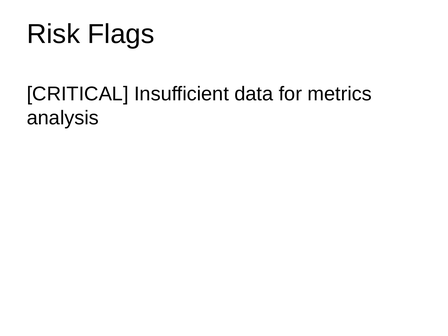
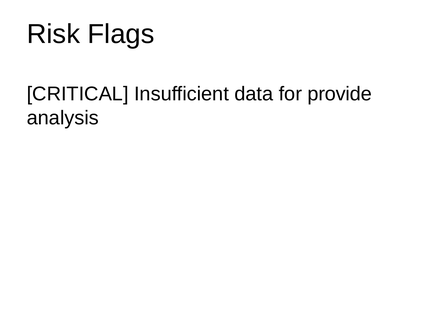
metrics: metrics -> provide
